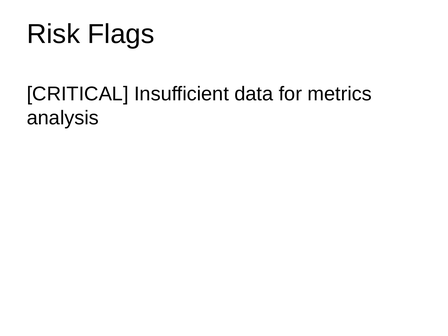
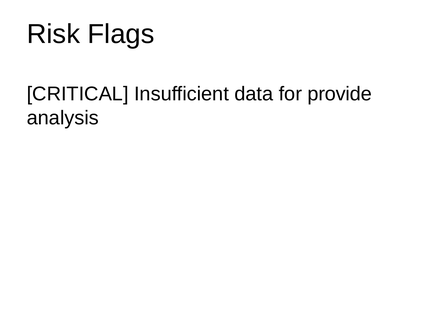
metrics: metrics -> provide
